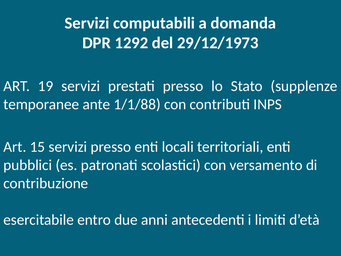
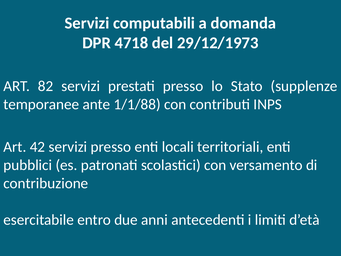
1292: 1292 -> 4718
19: 19 -> 82
15: 15 -> 42
